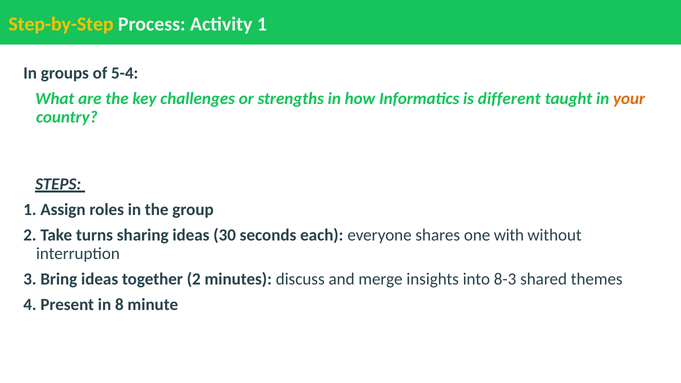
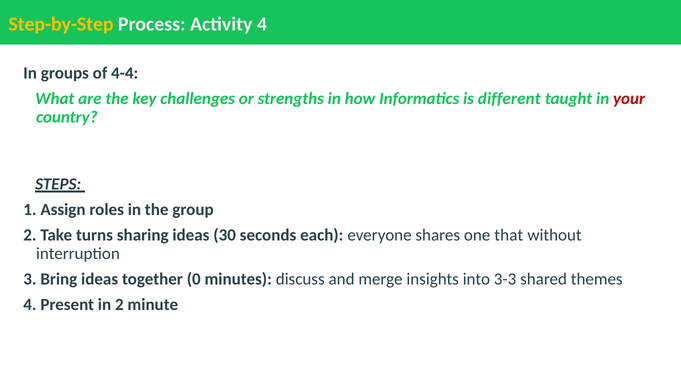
Activity 1: 1 -> 4
5-4: 5-4 -> 4-4
your colour: orange -> red
with: with -> that
together 2: 2 -> 0
8-3: 8-3 -> 3-3
in 8: 8 -> 2
